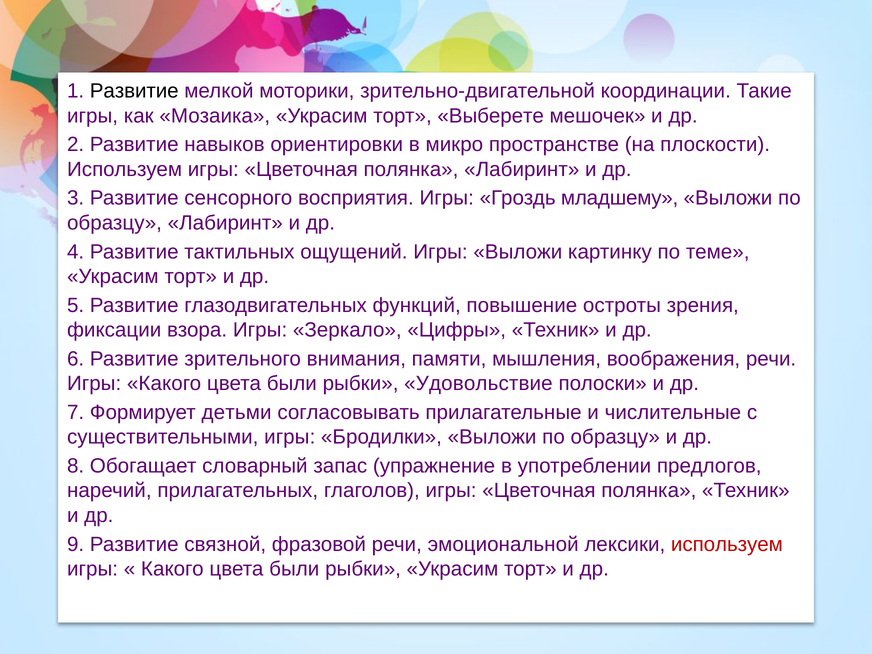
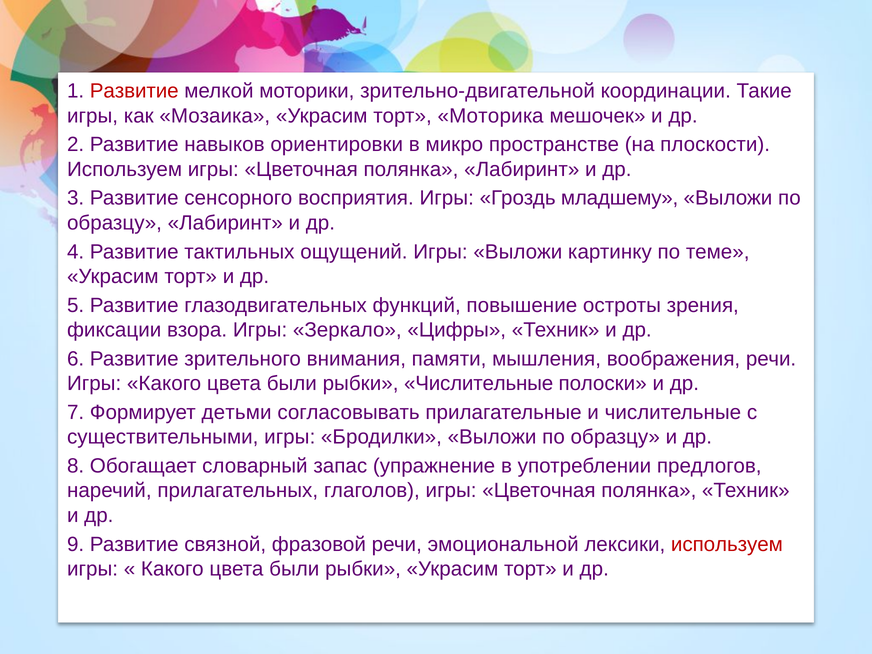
Развитие at (134, 91) colour: black -> red
Выберете: Выберете -> Моторика
рыбки Удовольствие: Удовольствие -> Числительные
